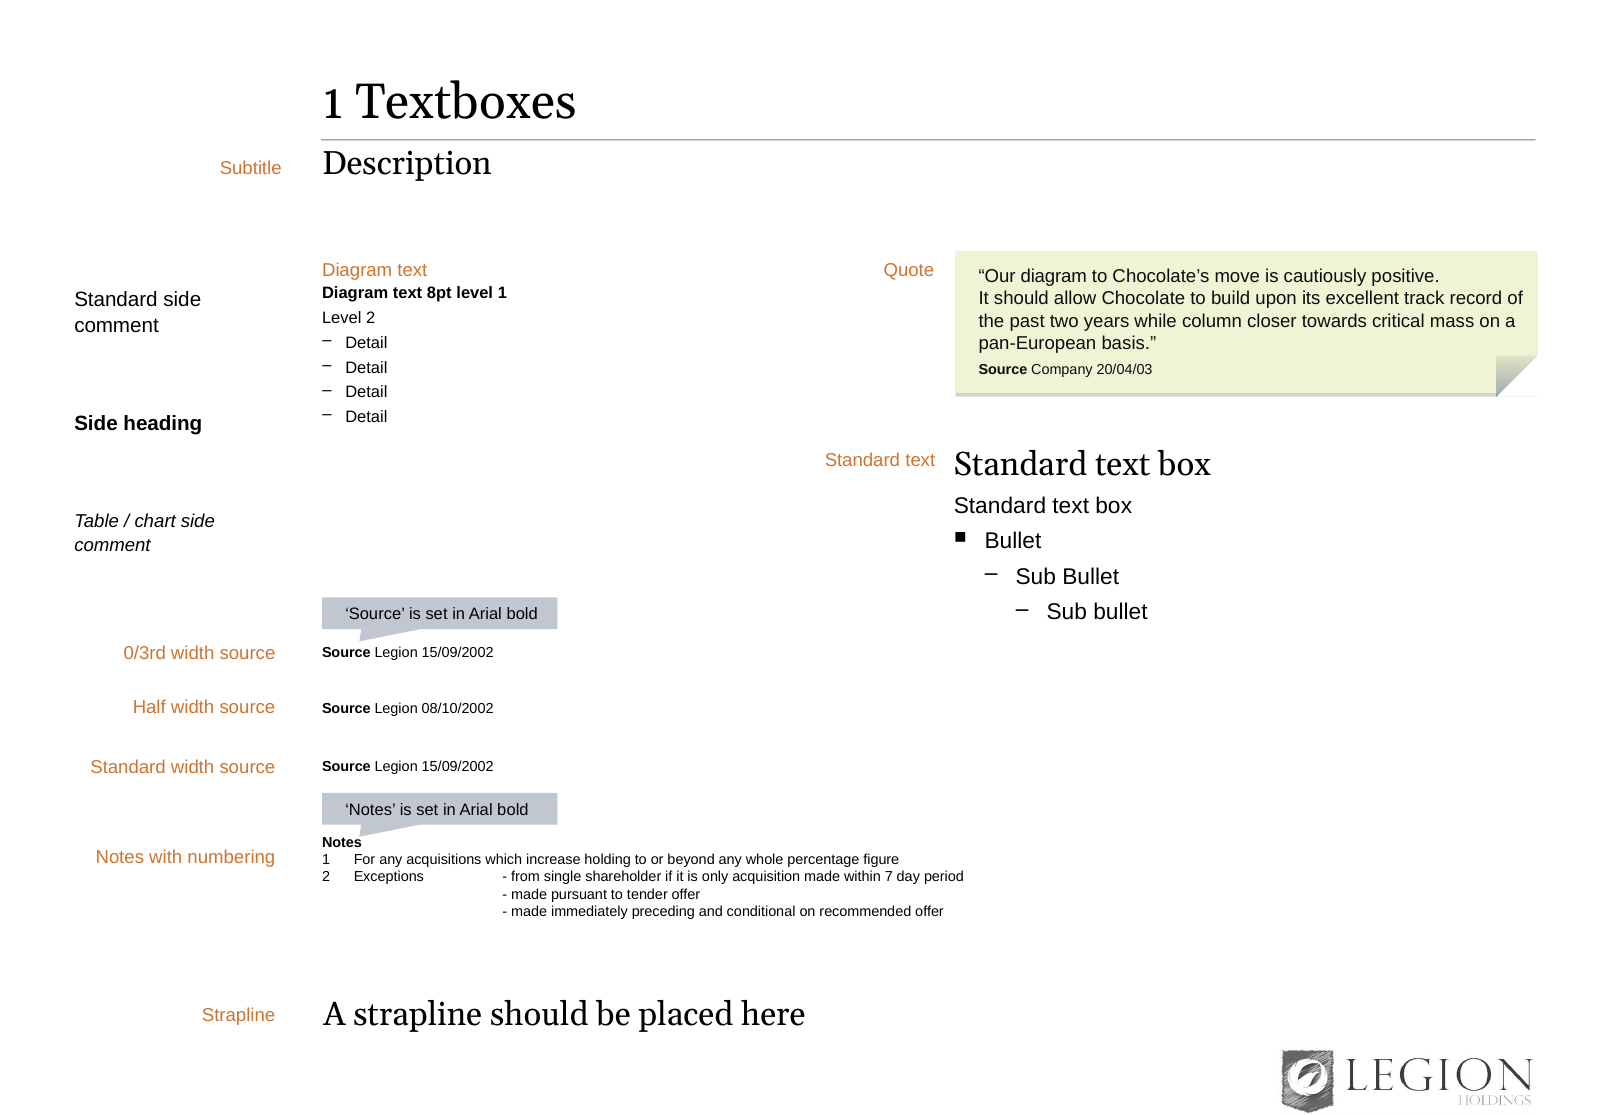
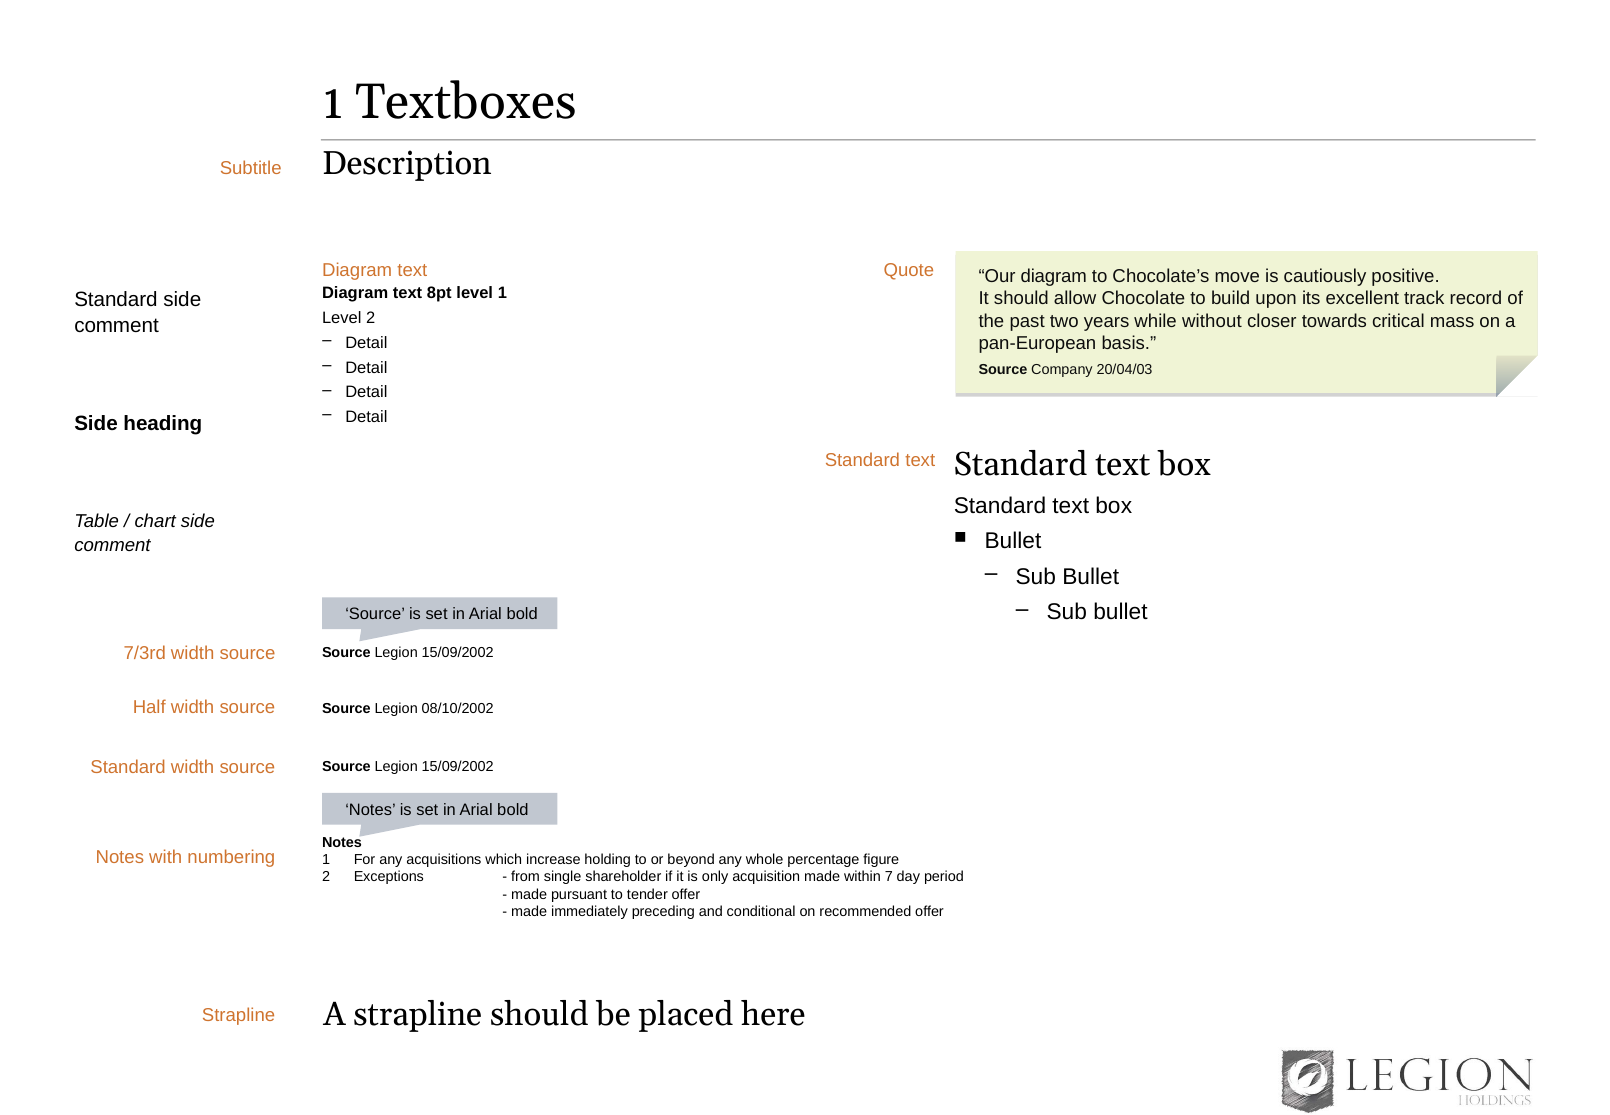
column: column -> without
0/3rd: 0/3rd -> 7/3rd
